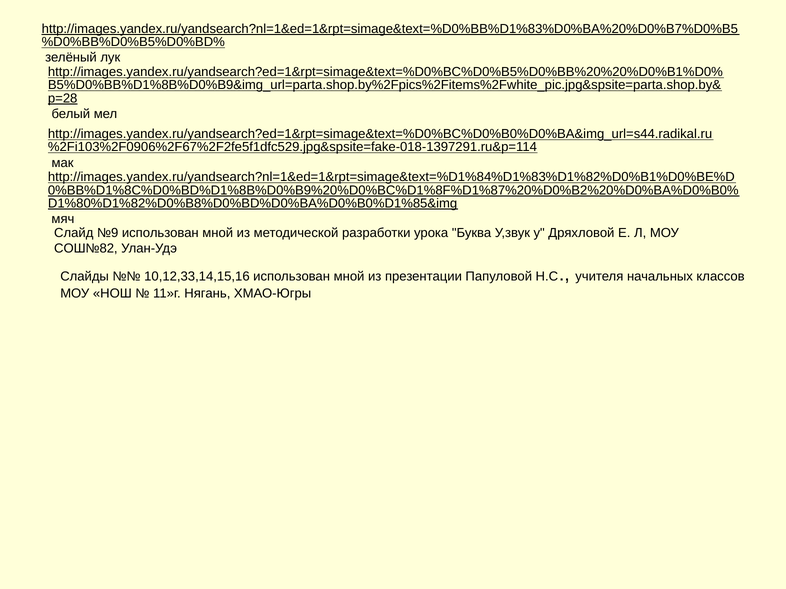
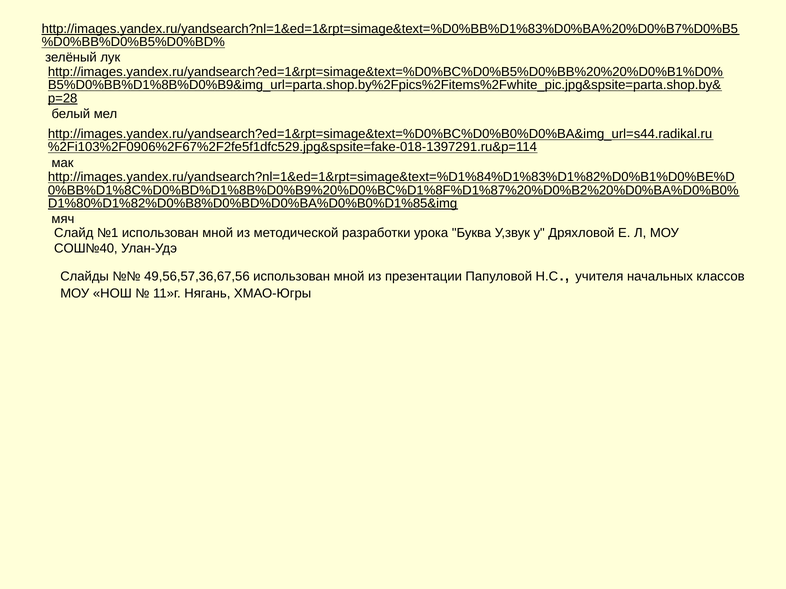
№9: №9 -> №1
СОШ№82: СОШ№82 -> СОШ№40
10,12,33,14,15,16: 10,12,33,14,15,16 -> 49,56,57,36,67,56
